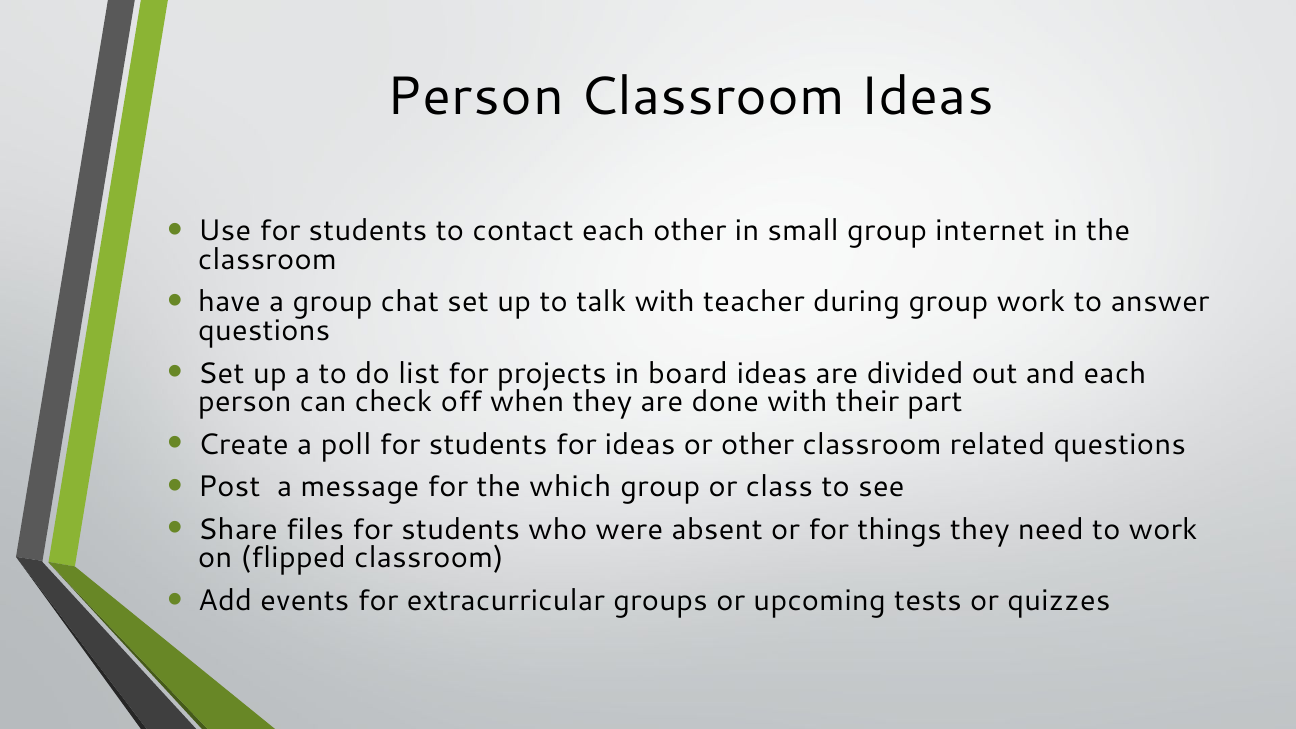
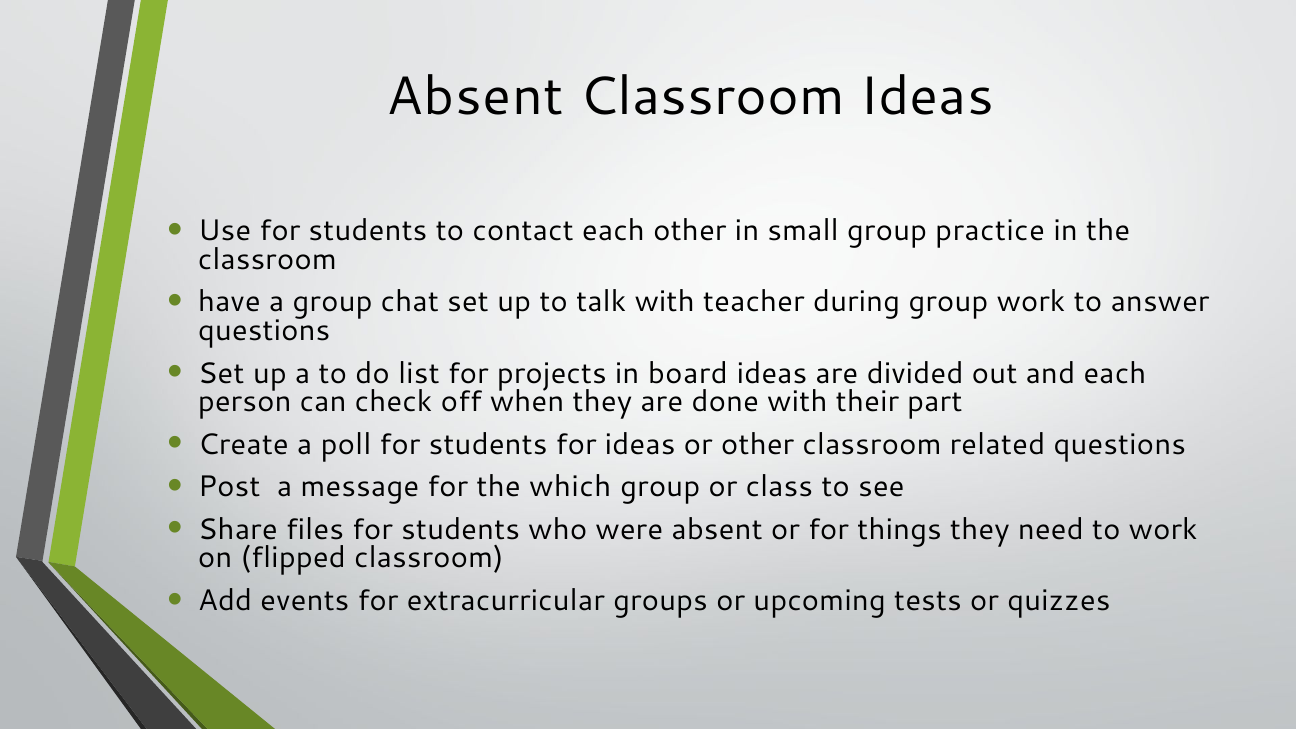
Person at (475, 97): Person -> Absent
internet: internet -> practice
